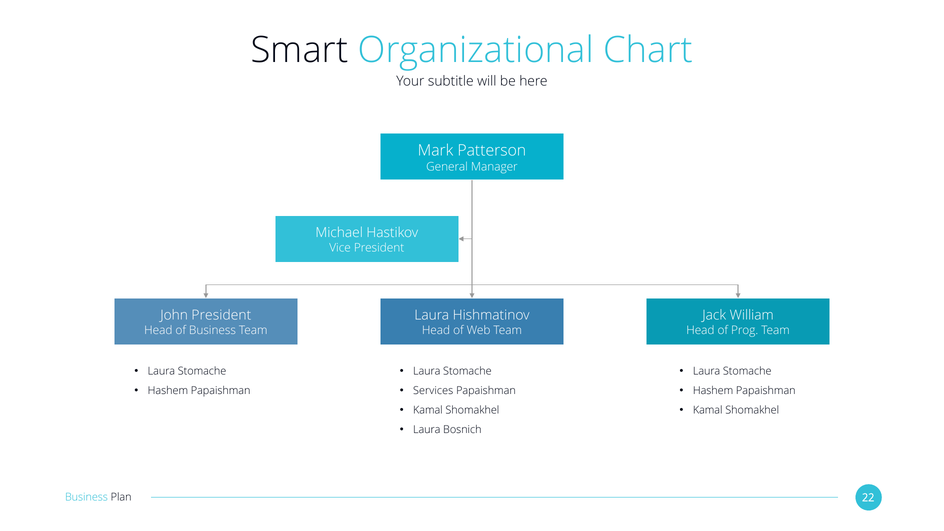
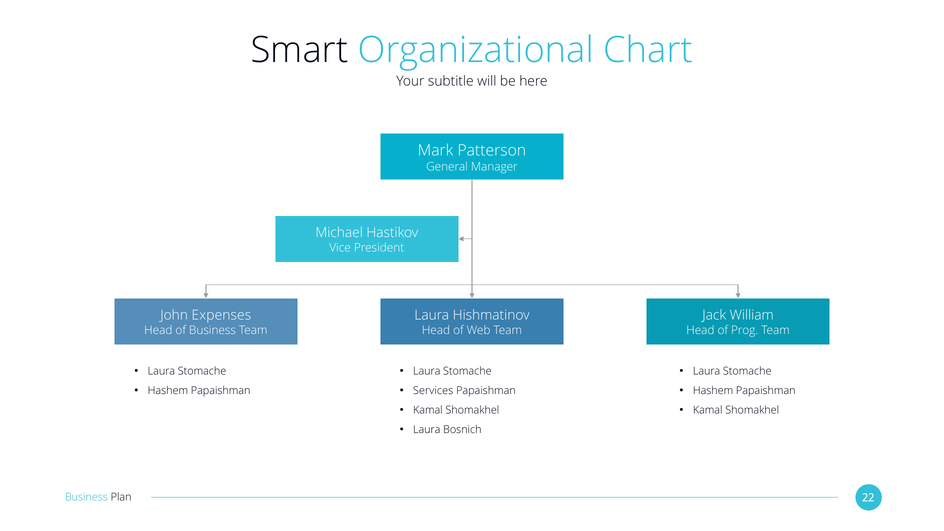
John President: President -> Expenses
